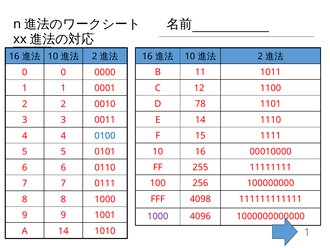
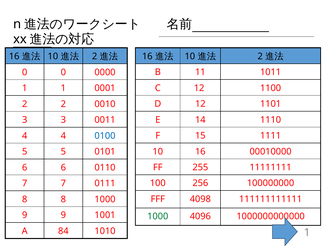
D 78: 78 -> 12
1000 at (158, 216) colour: purple -> green
A 14: 14 -> 84
